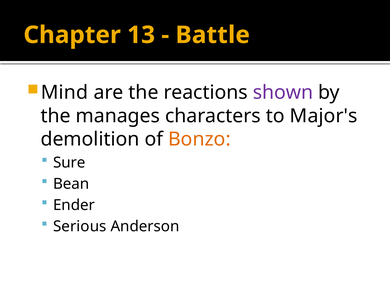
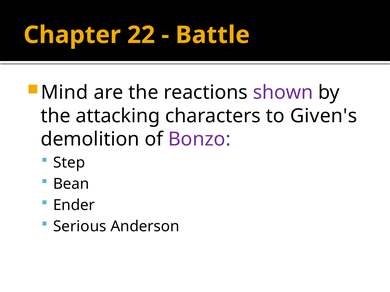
13: 13 -> 22
manages: manages -> attacking
Major's: Major's -> Given's
Bonzo colour: orange -> purple
Sure: Sure -> Step
